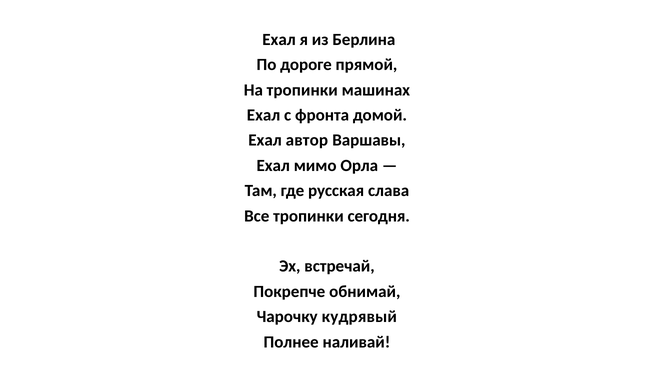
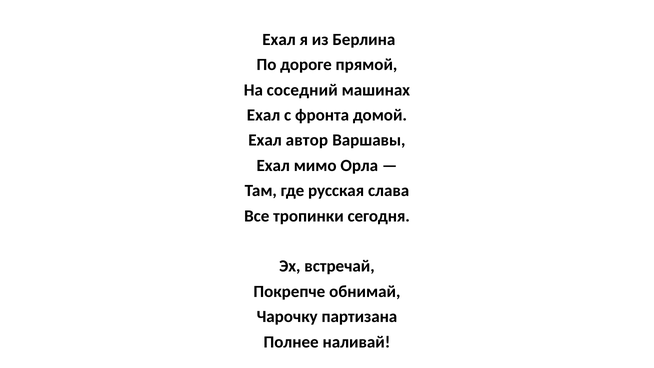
На тропинки: тропинки -> соседний
кудрявый: кудрявый -> партизана
